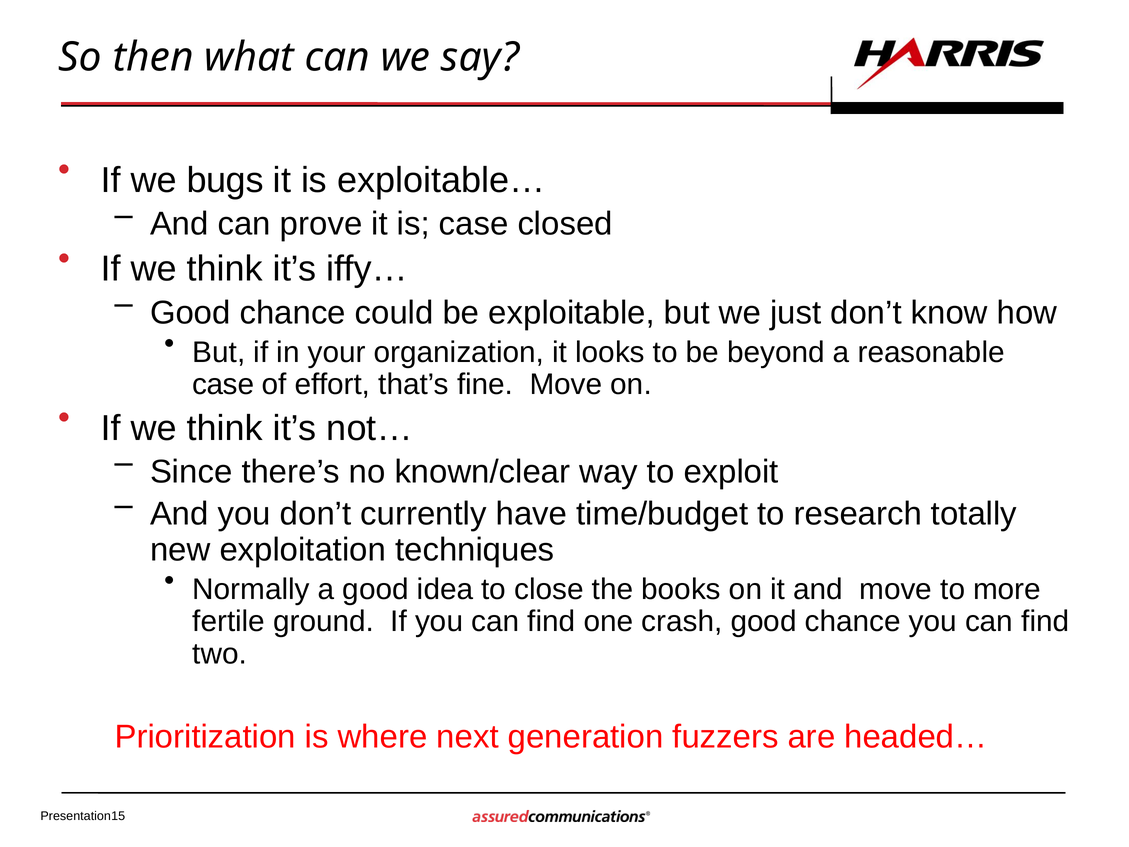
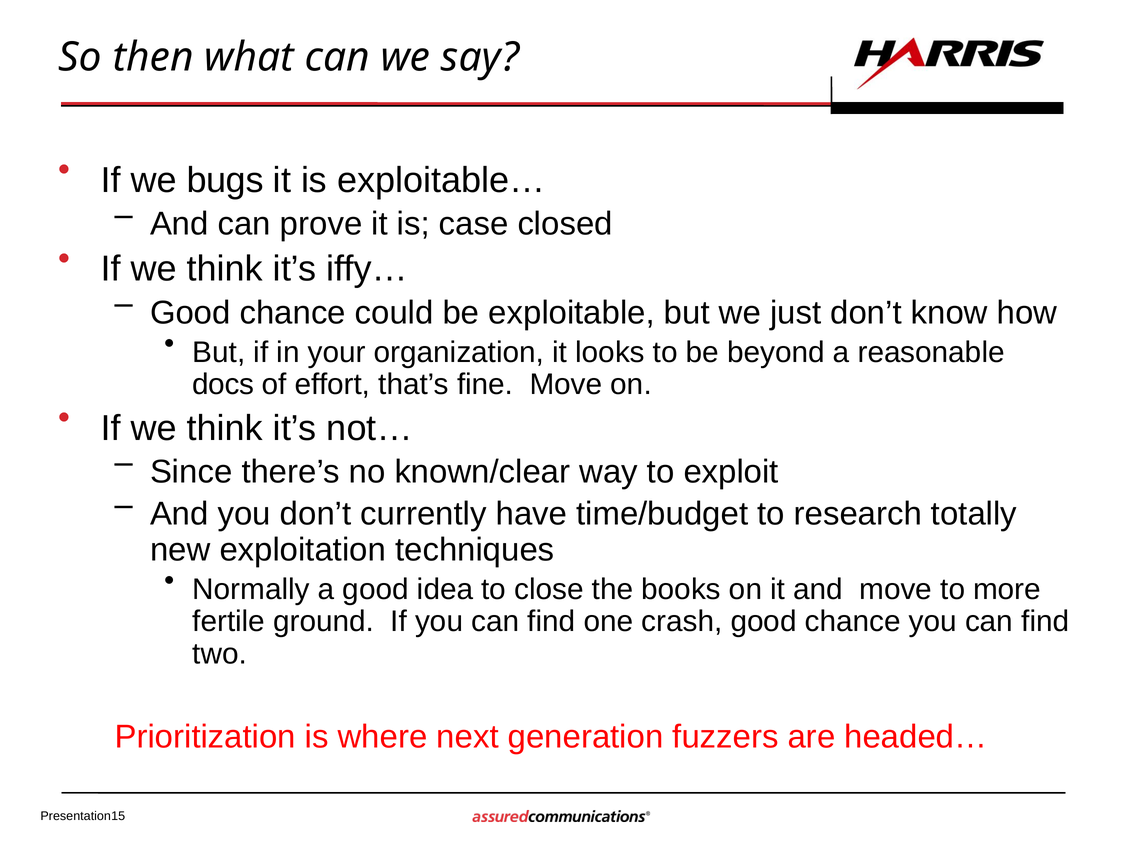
case at (223, 384): case -> docs
